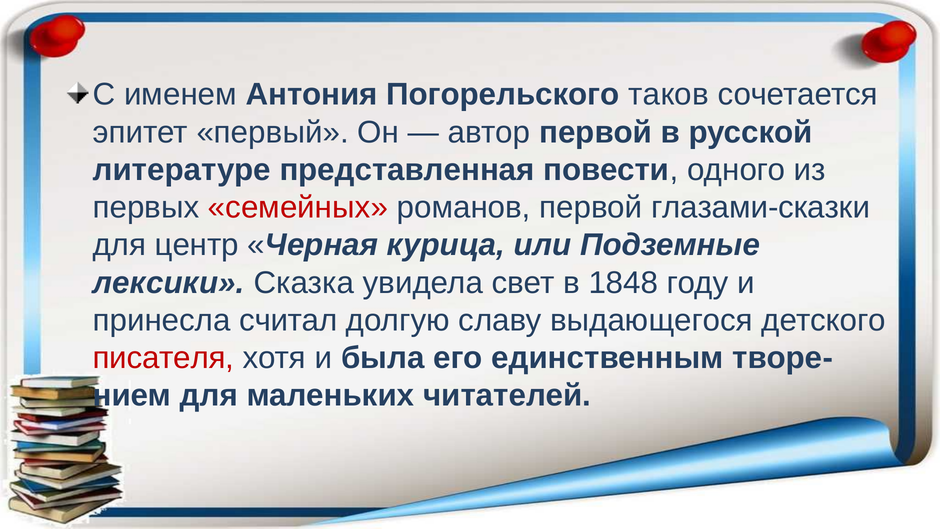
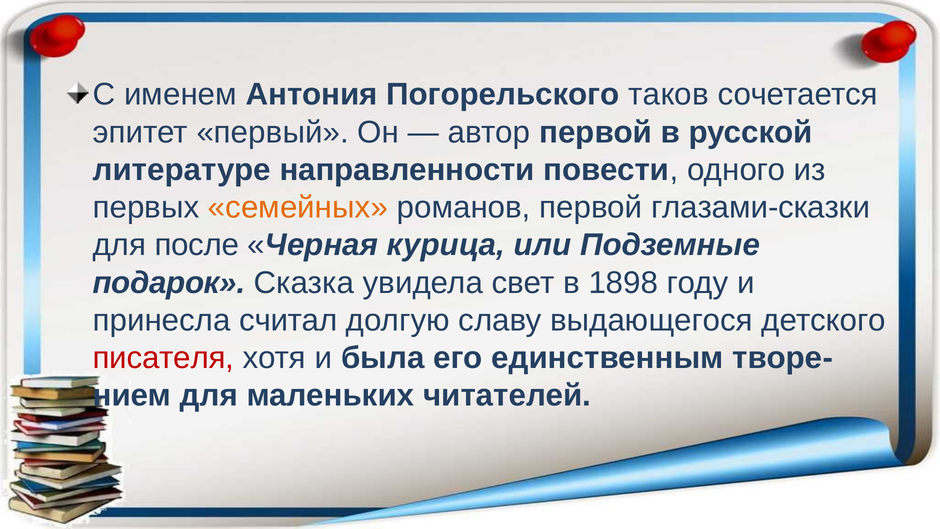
представленная: представленная -> направленности
семейных colour: red -> orange
центр: центр -> после
лексики: лексики -> подарок
1848: 1848 -> 1898
